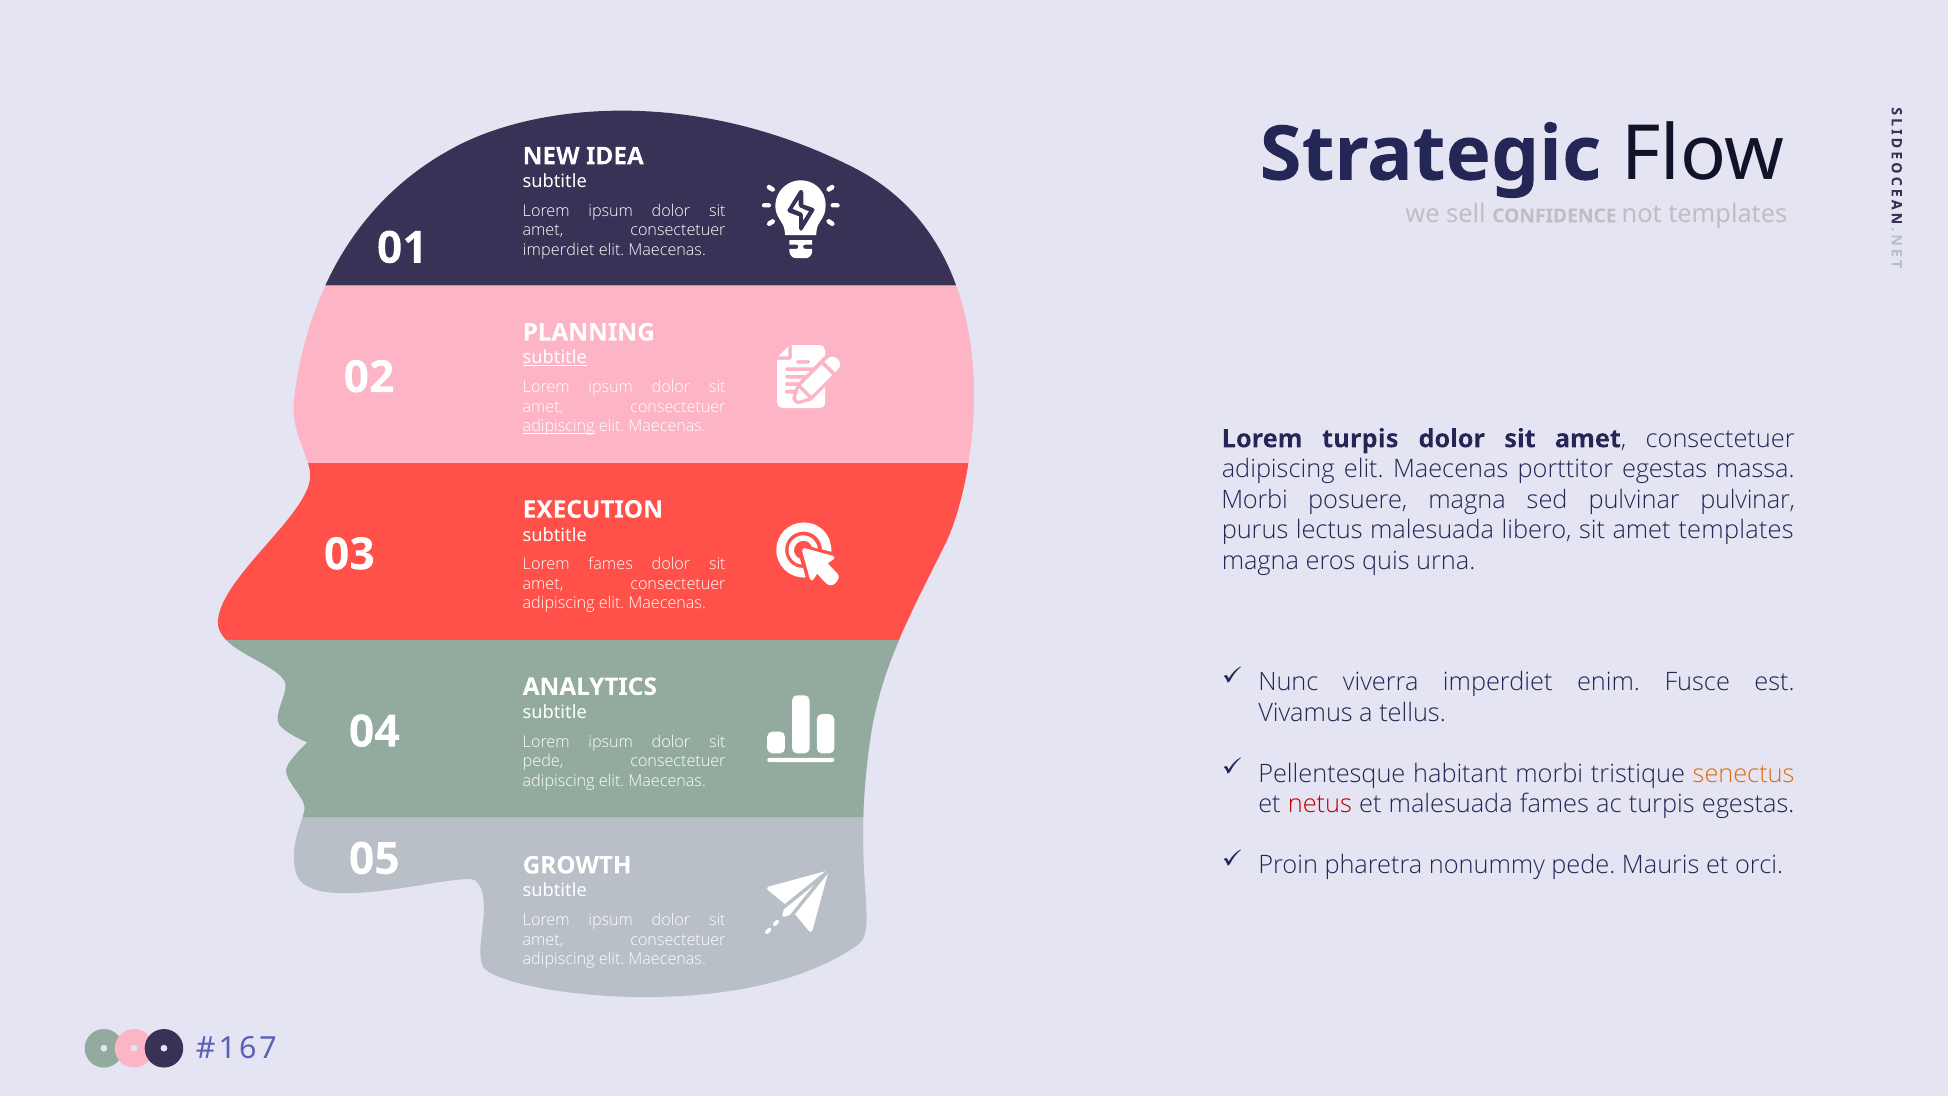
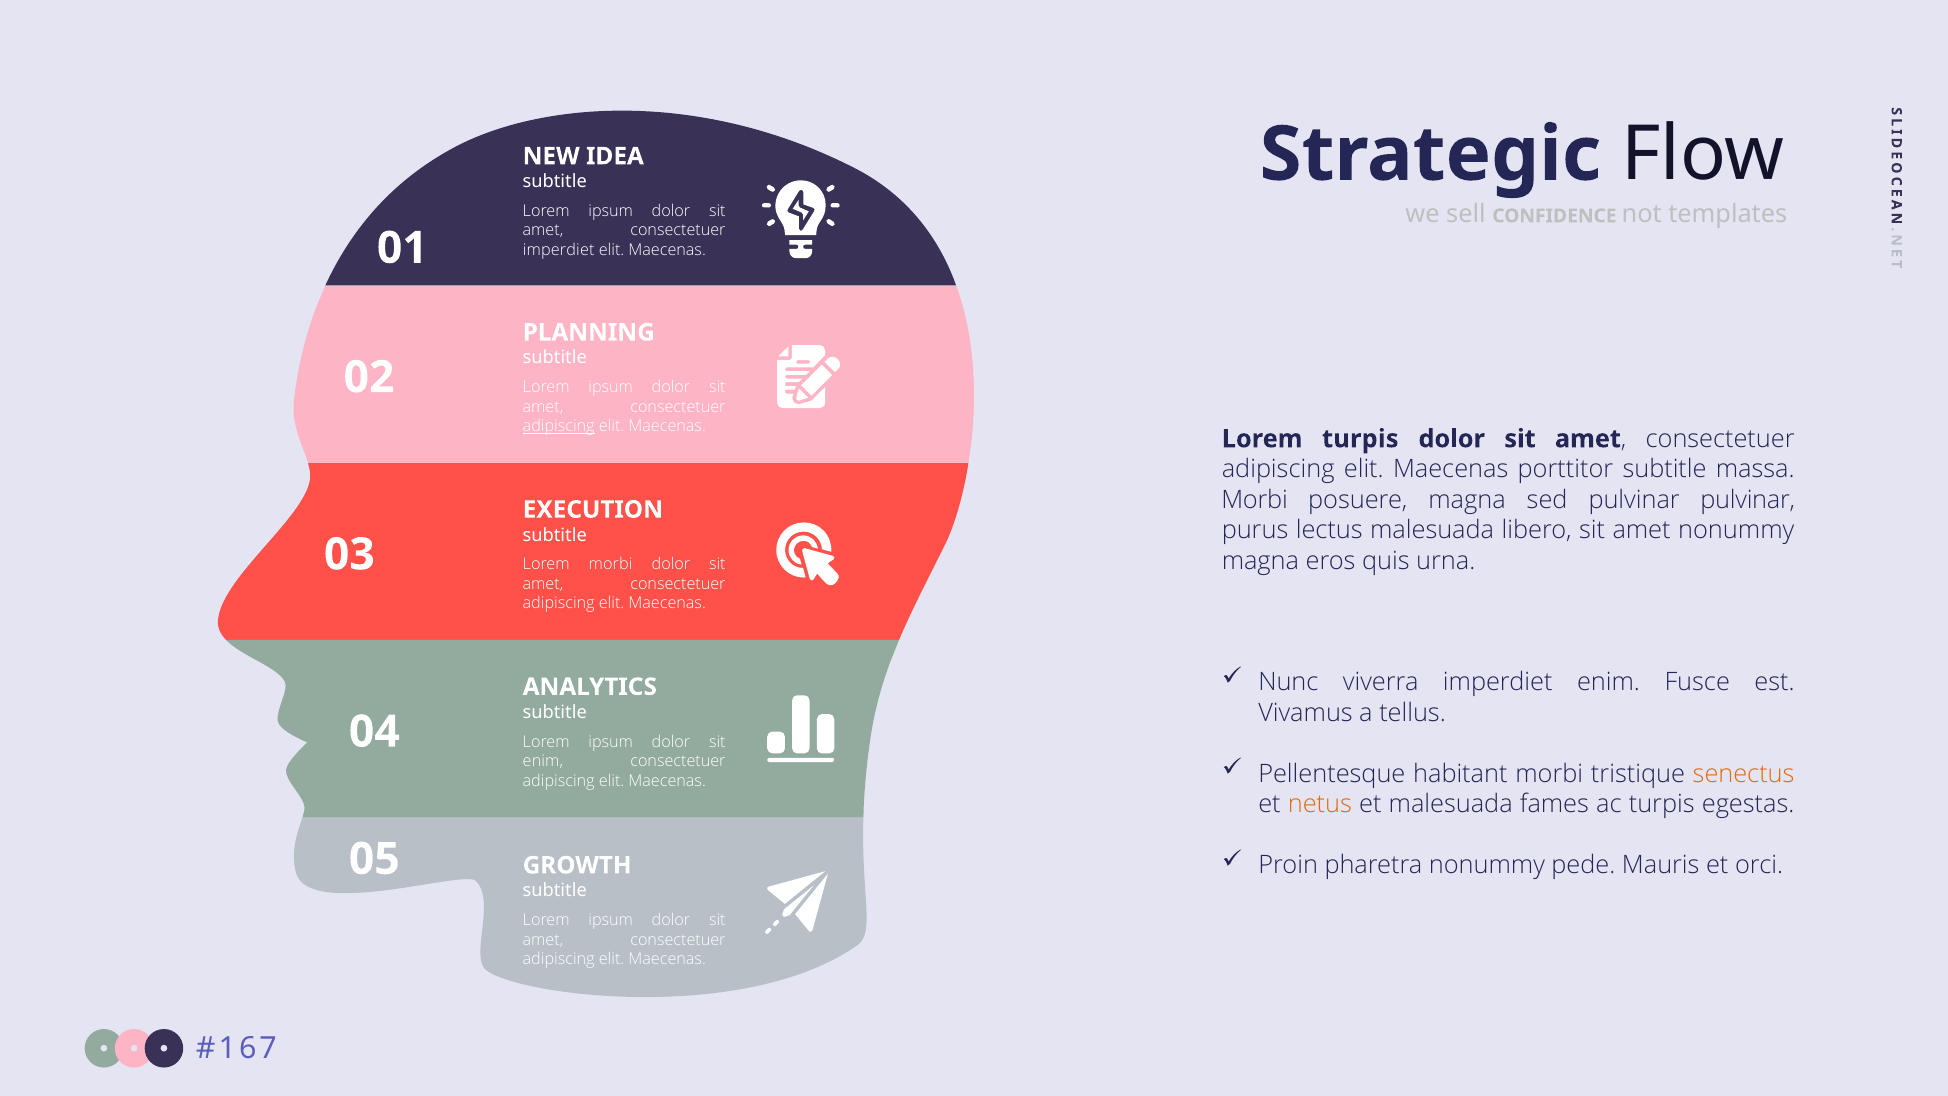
subtitle at (555, 358) underline: present -> none
porttitor egestas: egestas -> subtitle
amet templates: templates -> nonummy
Lorem fames: fames -> morbi
pede at (543, 761): pede -> enim
netus colour: red -> orange
